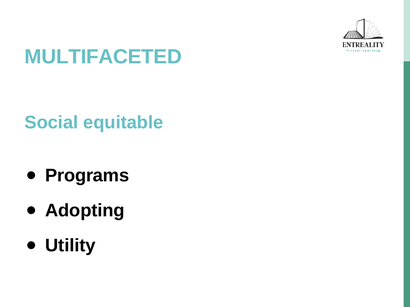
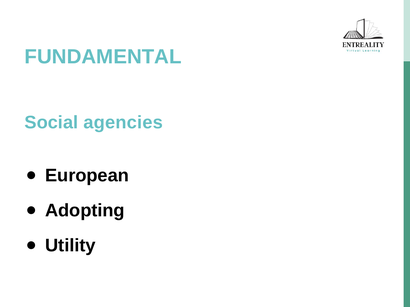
MULTIFACETED: MULTIFACETED -> FUNDAMENTAL
equitable: equitable -> agencies
Programs: Programs -> European
